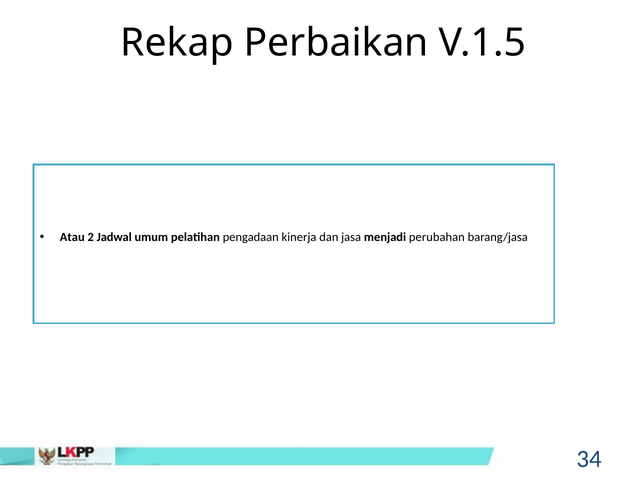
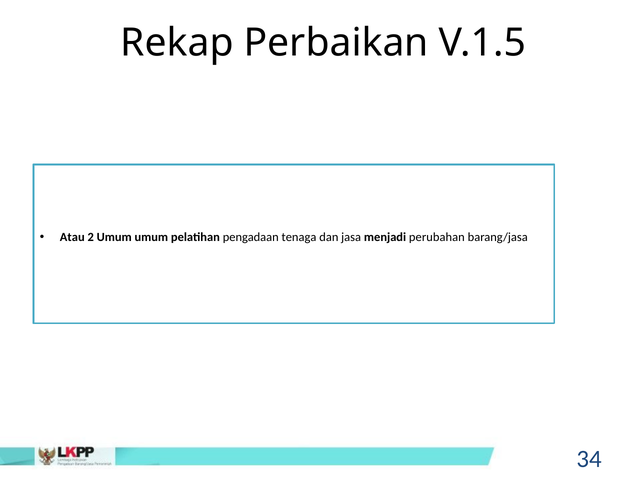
2 Jadwal: Jadwal -> Umum
kinerja: kinerja -> tenaga
